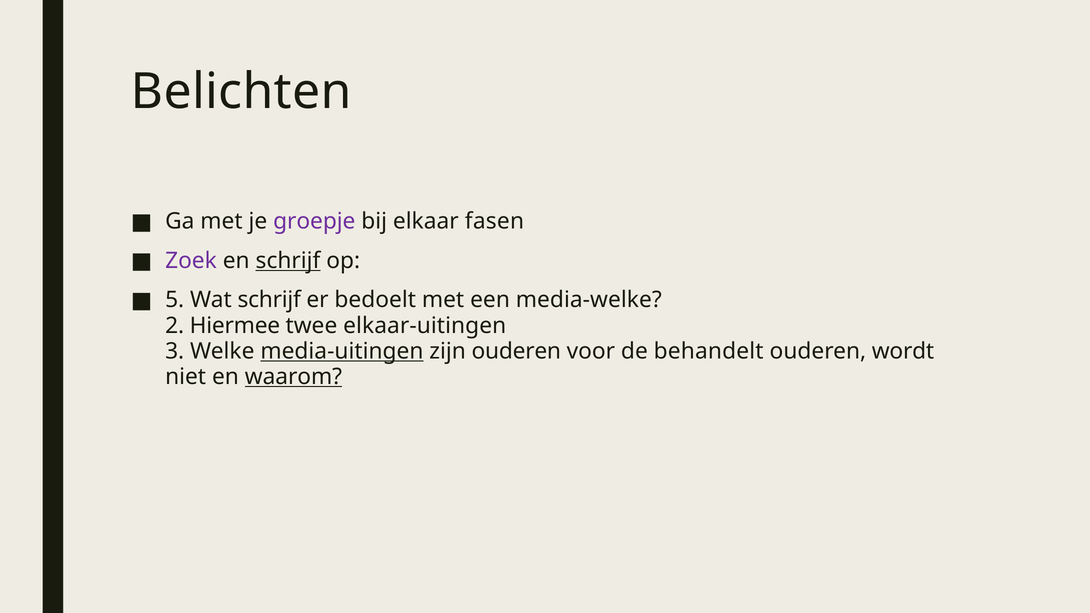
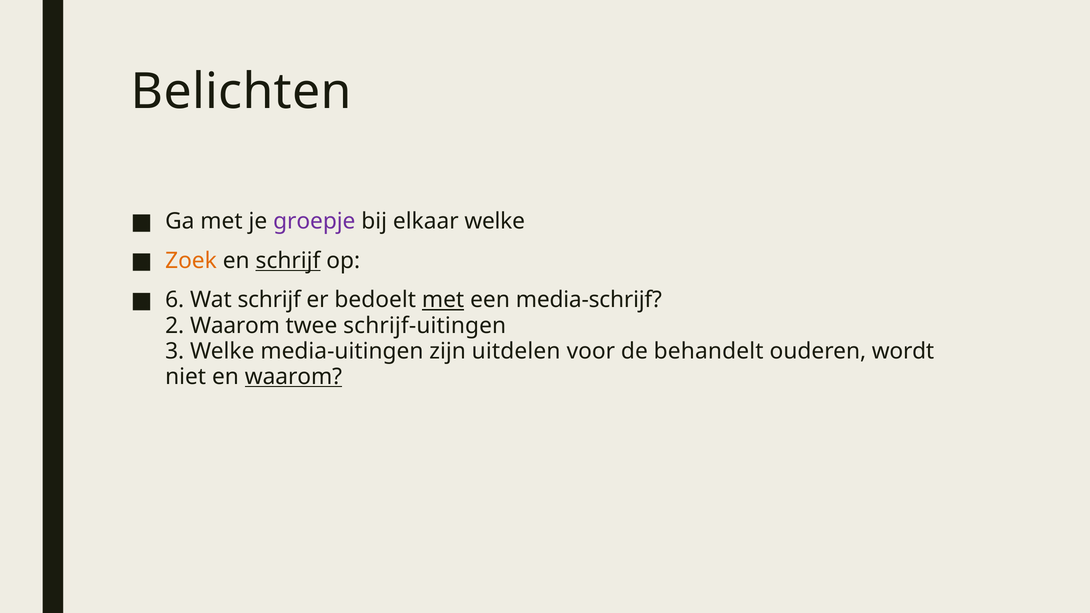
elkaar fasen: fasen -> welke
Zoek colour: purple -> orange
5: 5 -> 6
met at (443, 300) underline: none -> present
media-welke: media-welke -> media-schrijf
2 Hiermee: Hiermee -> Waarom
elkaar-uitingen: elkaar-uitingen -> schrijf-uitingen
media-uitingen underline: present -> none
zijn ouderen: ouderen -> uitdelen
